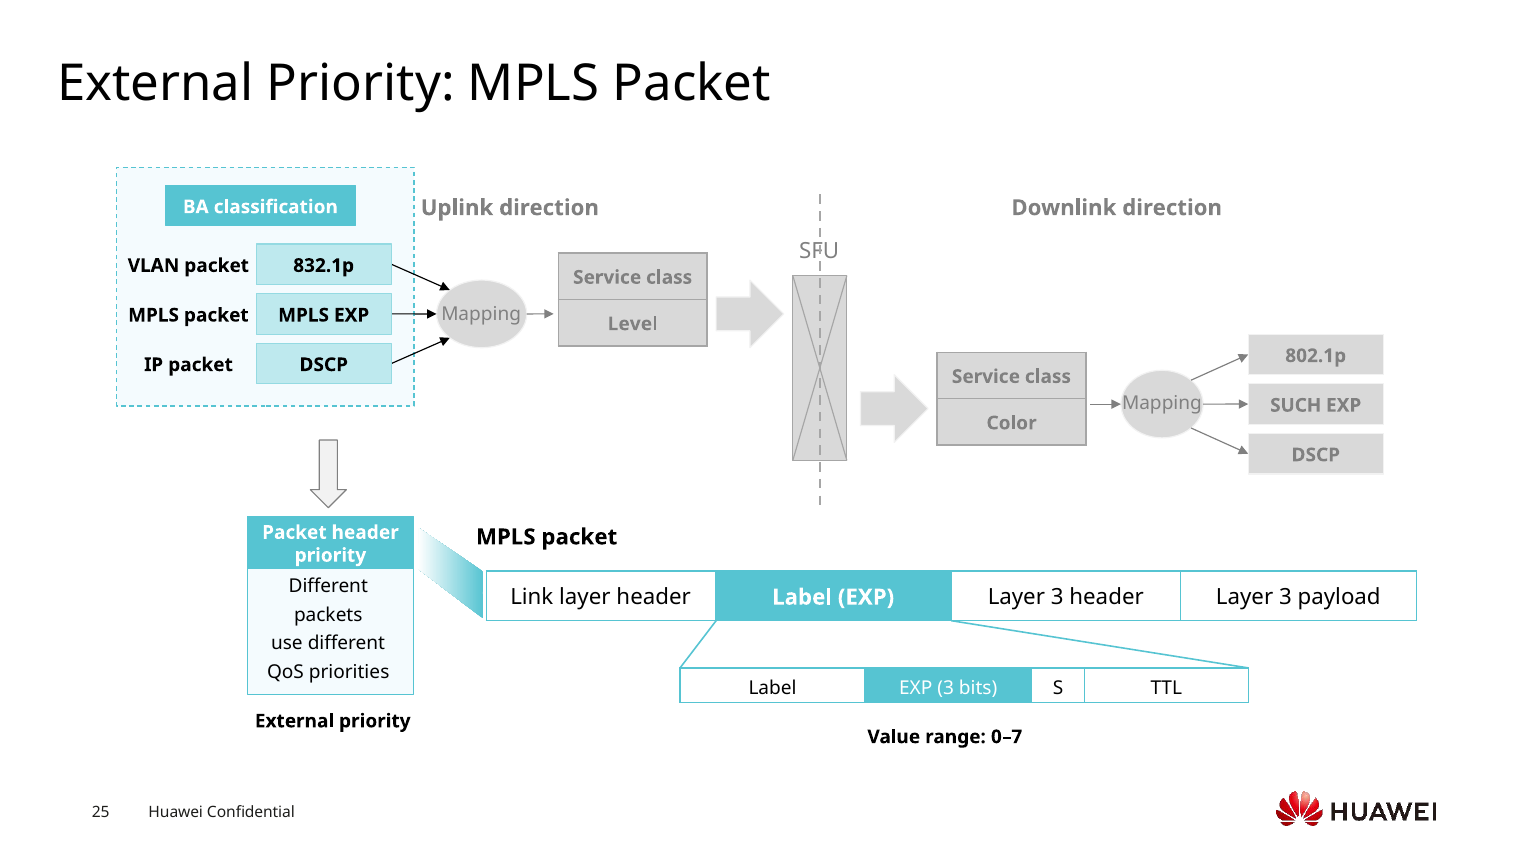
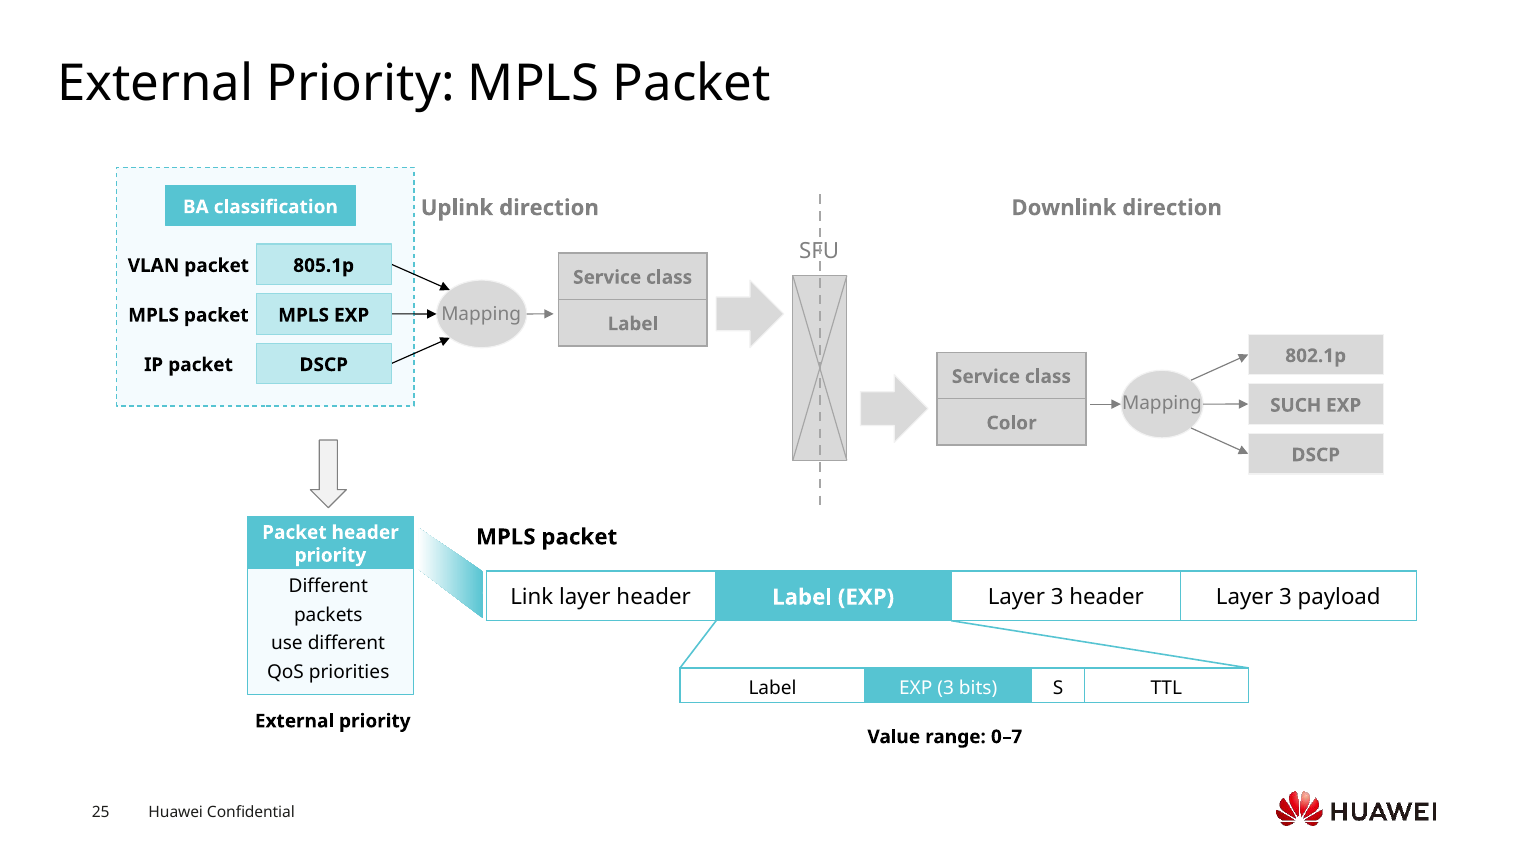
832.1p: 832.1p -> 805.1p
Level at (633, 324): Level -> Label
